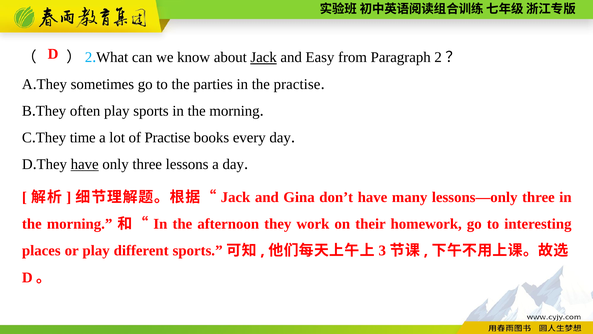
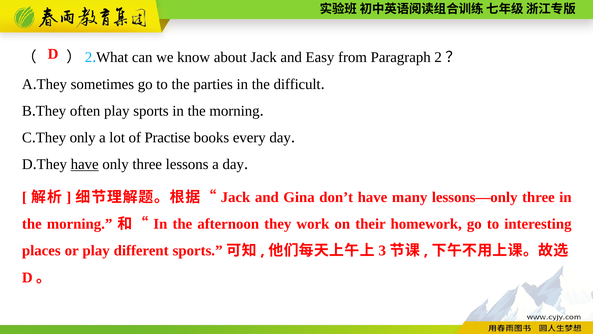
Jack at (264, 57) underline: present -> none
the practise: practise -> difficult
They time: time -> only
